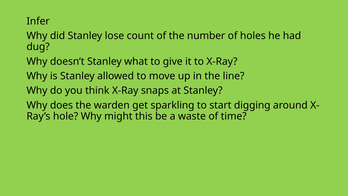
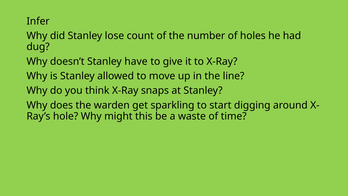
what: what -> have
